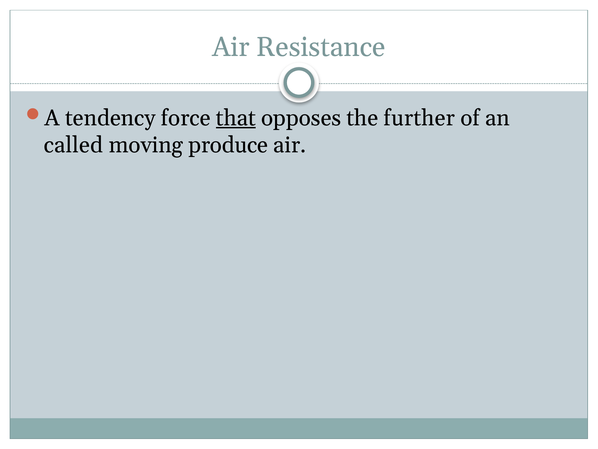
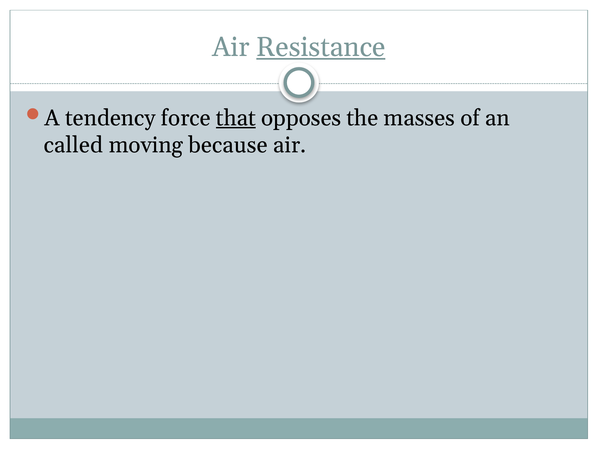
Resistance underline: none -> present
further: further -> masses
produce: produce -> because
